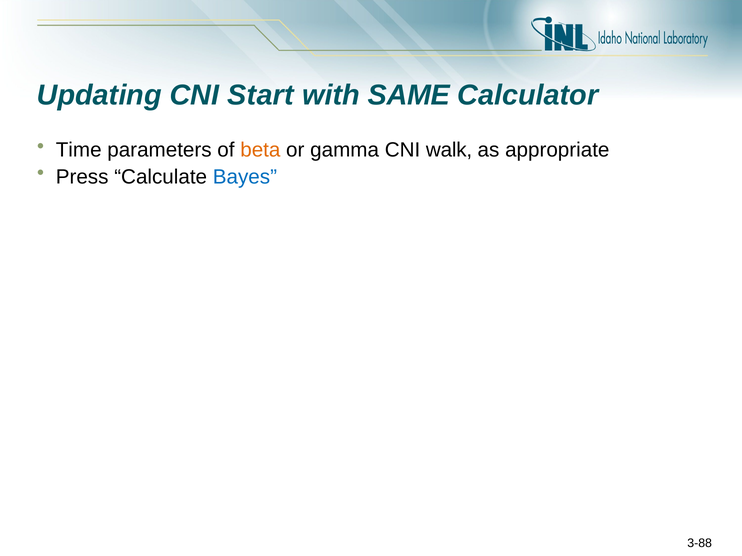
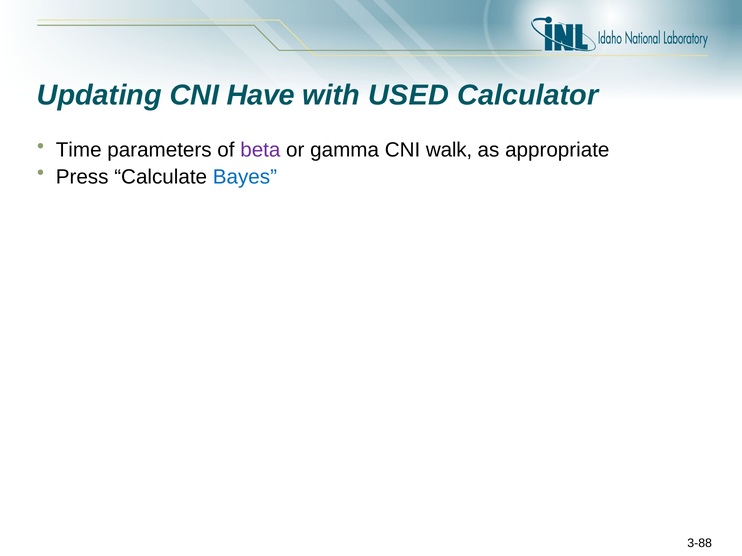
Start: Start -> Have
SAME: SAME -> USED
beta colour: orange -> purple
